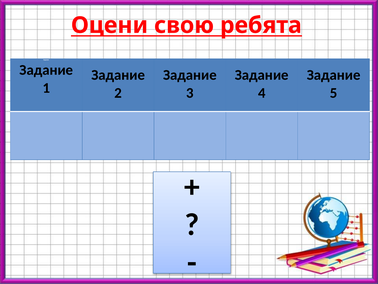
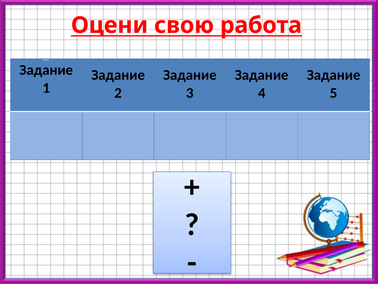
ребята: ребята -> работа
